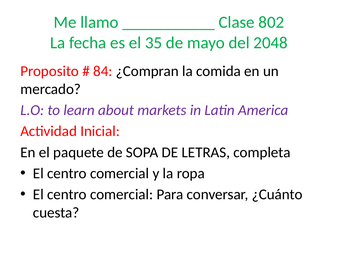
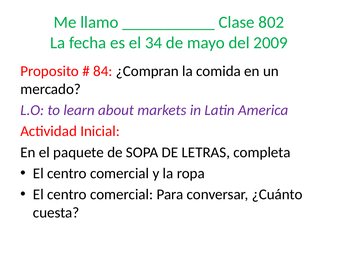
35: 35 -> 34
2048: 2048 -> 2009
